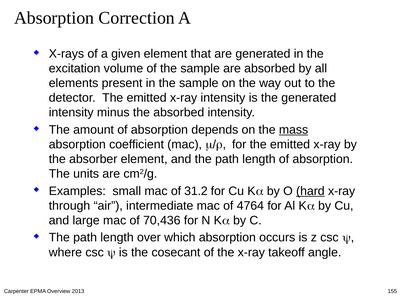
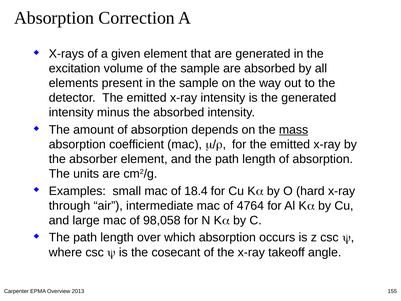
31.2: 31.2 -> 18.4
hard underline: present -> none
70,436: 70,436 -> 98,058
